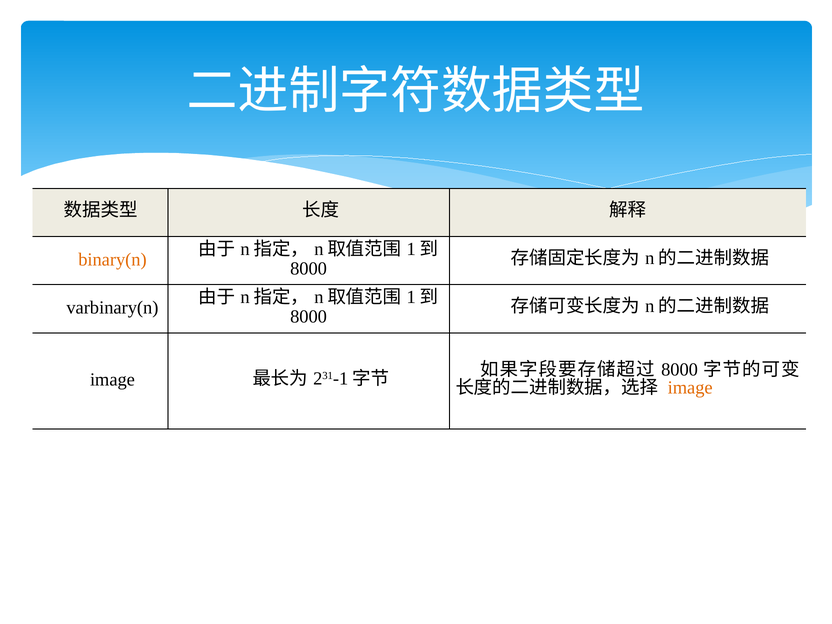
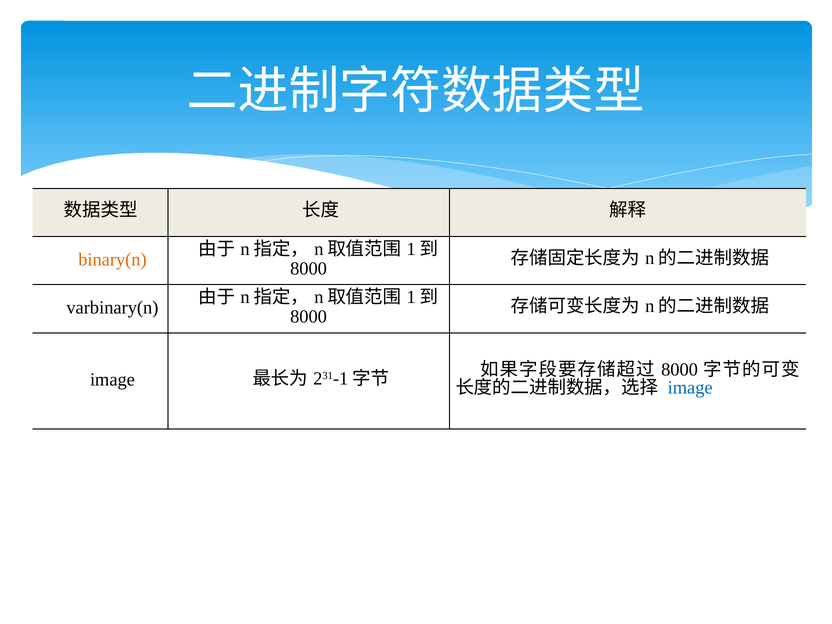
image at (690, 387) colour: orange -> blue
